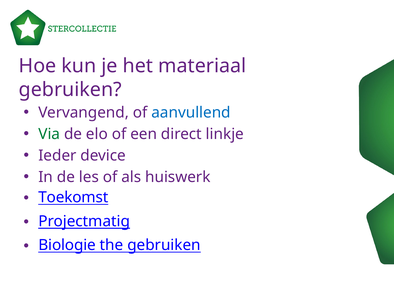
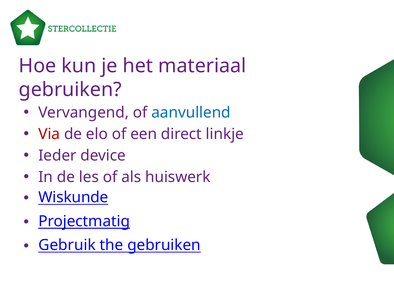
Via colour: green -> red
Toekomst: Toekomst -> Wiskunde
Biologie: Biologie -> Gebruik
